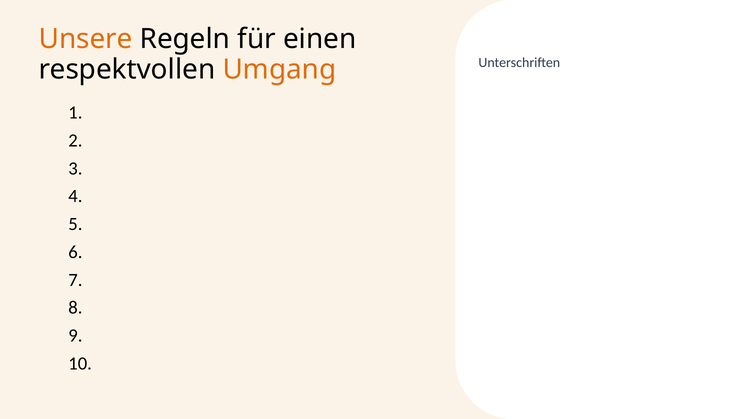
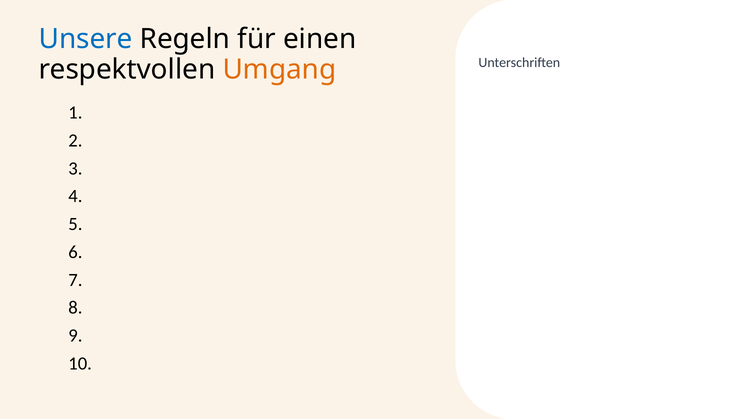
Unsere colour: orange -> blue
